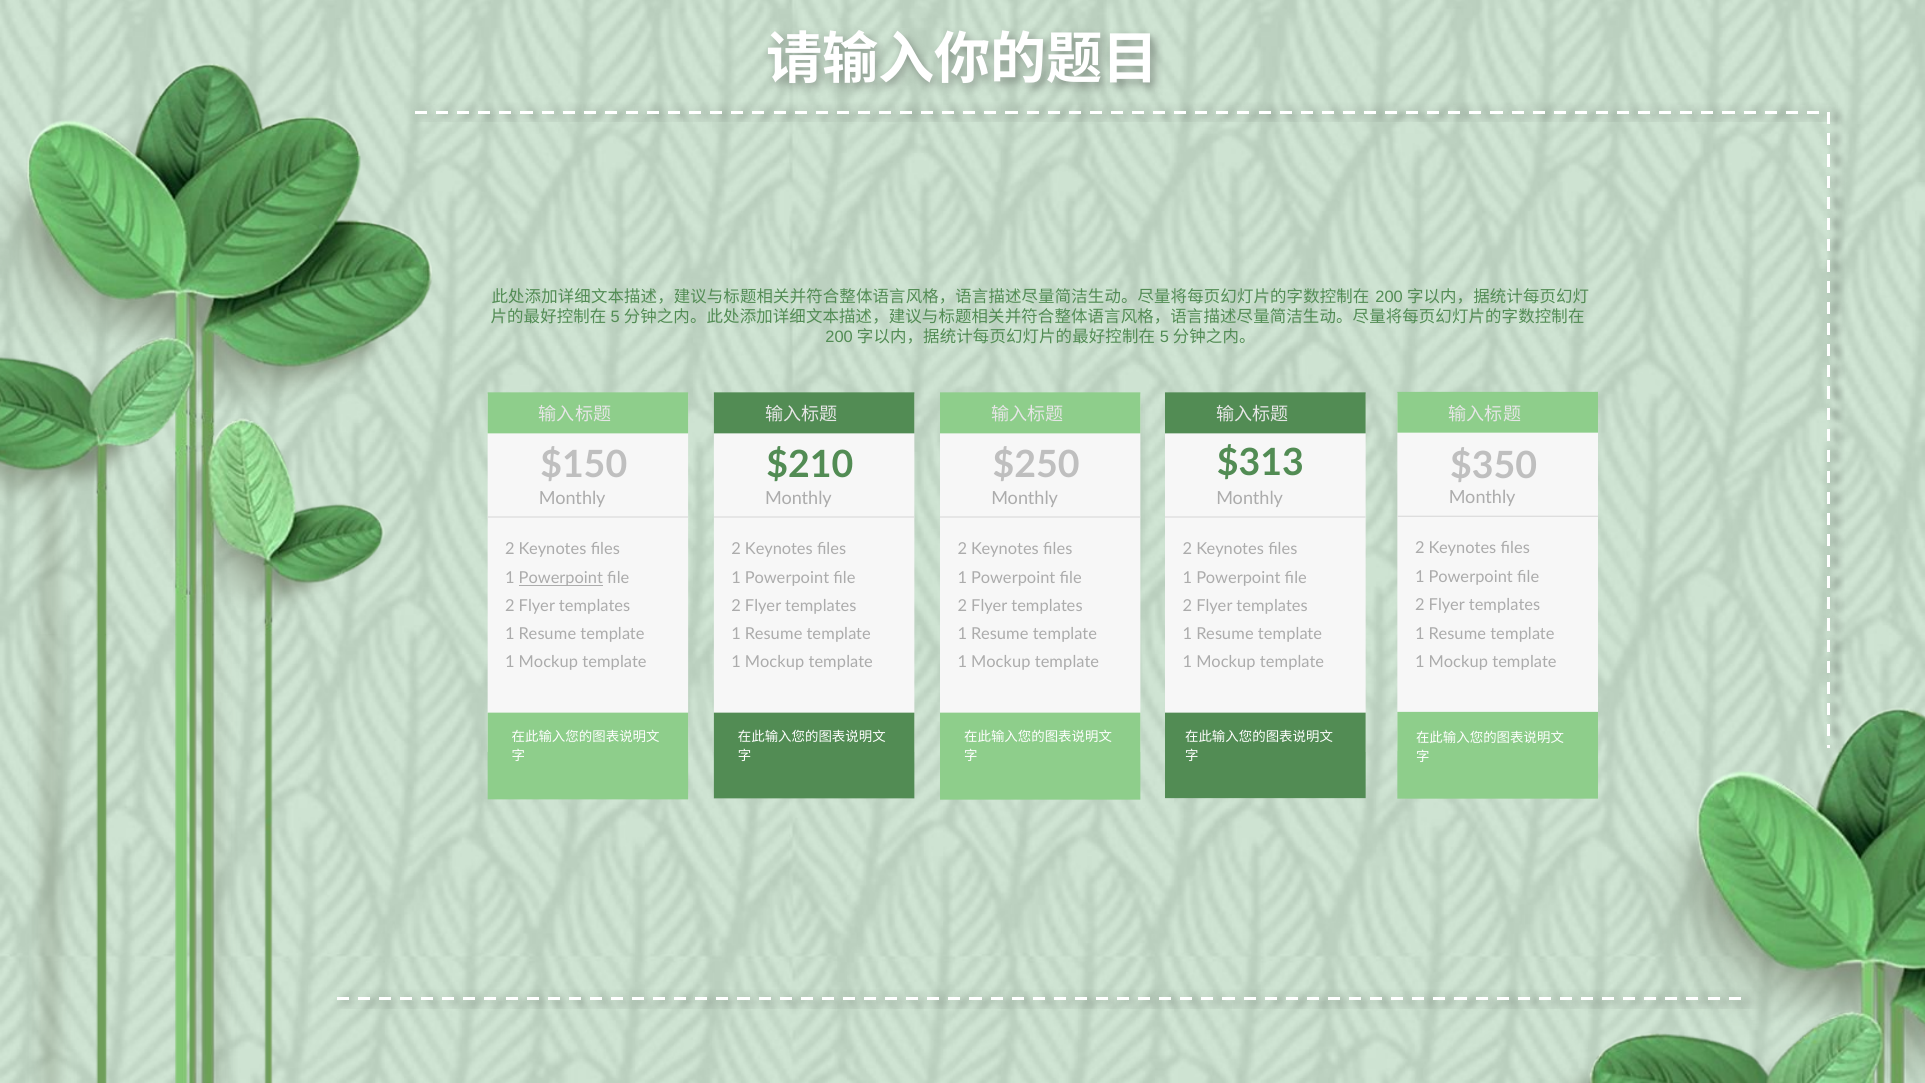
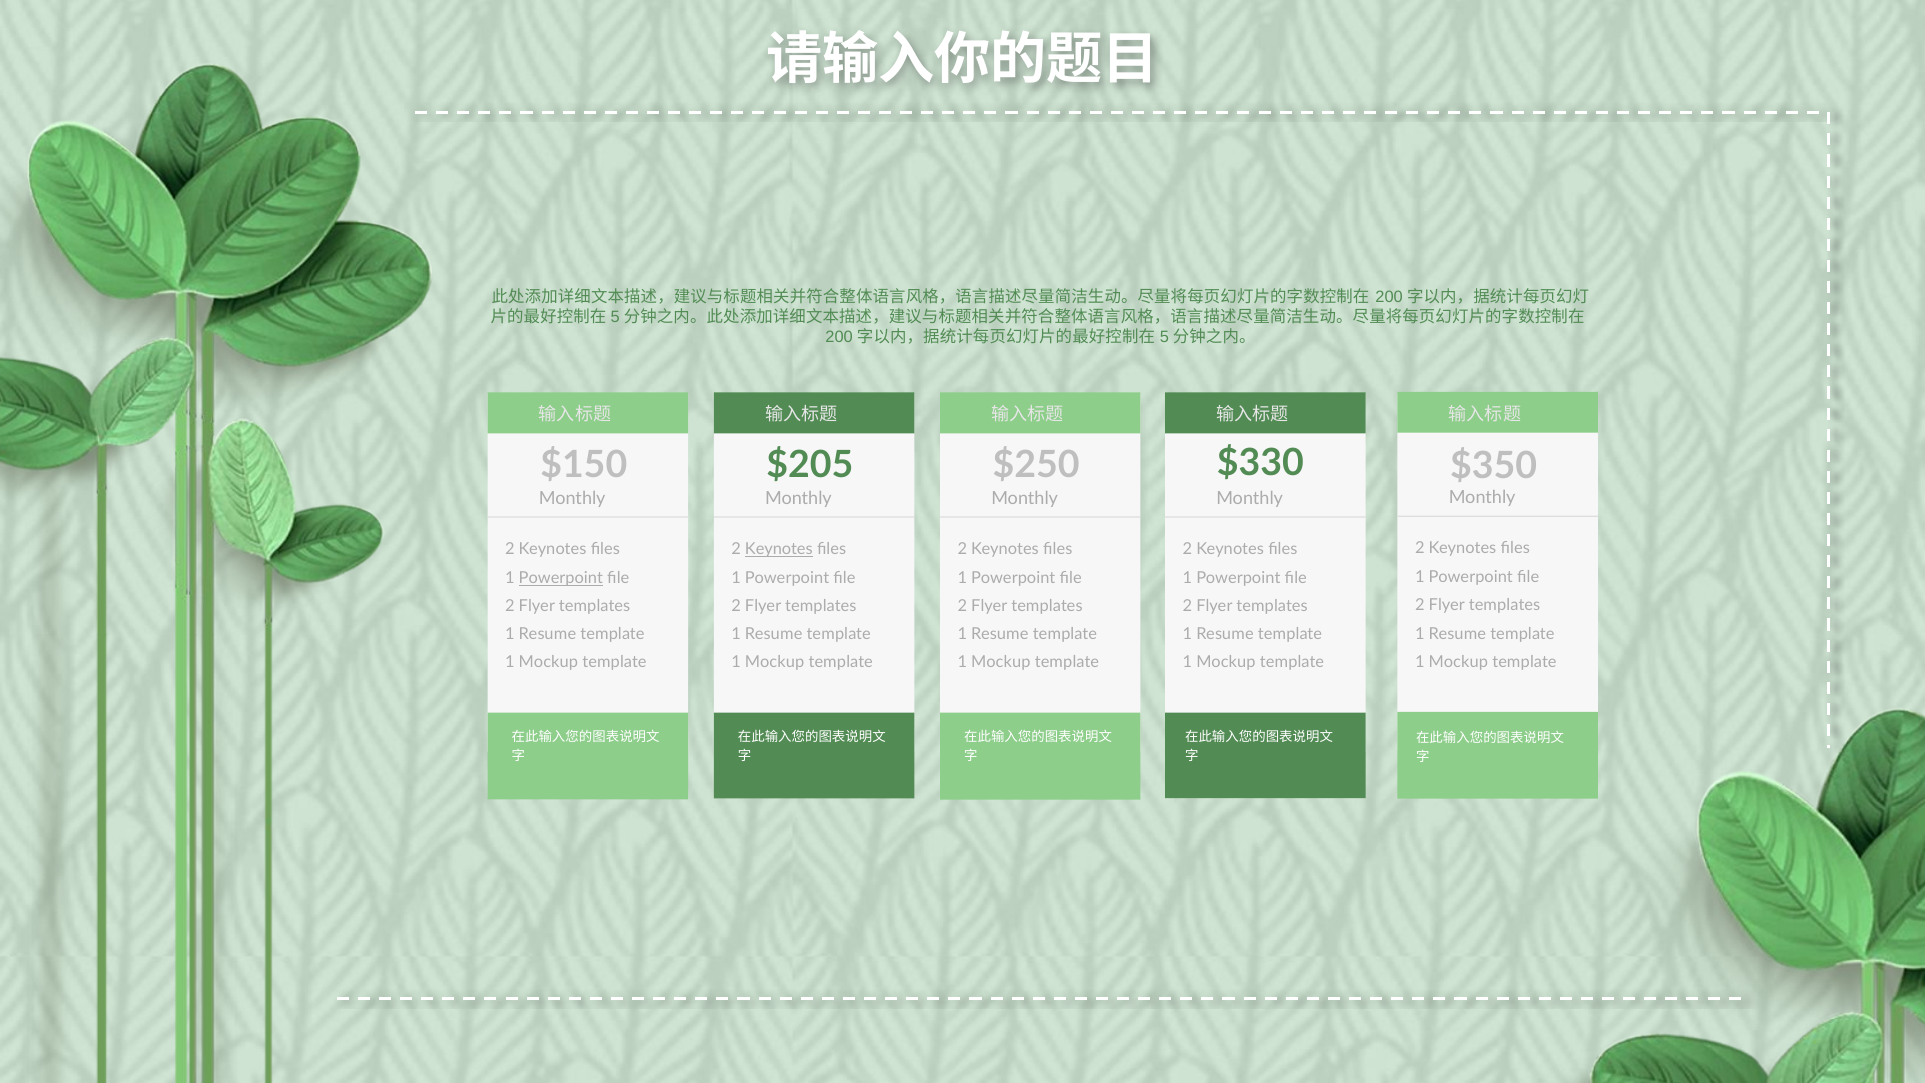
$313: $313 -> $330
$210: $210 -> $205
Keynotes at (779, 549) underline: none -> present
